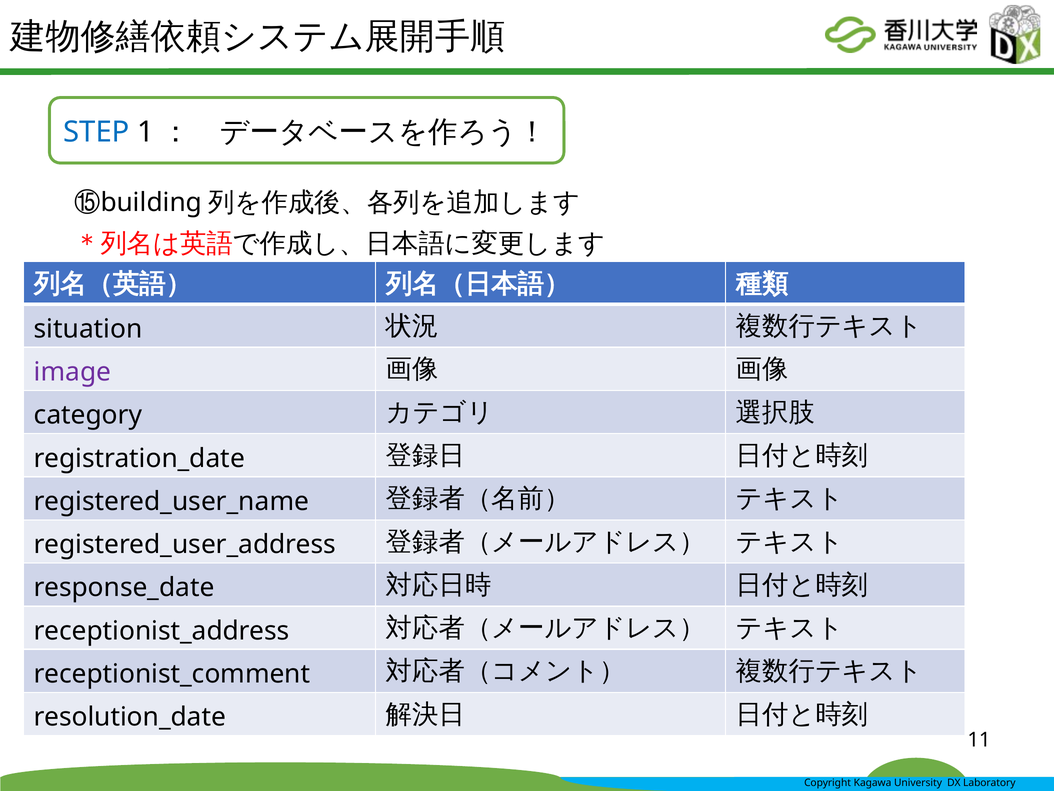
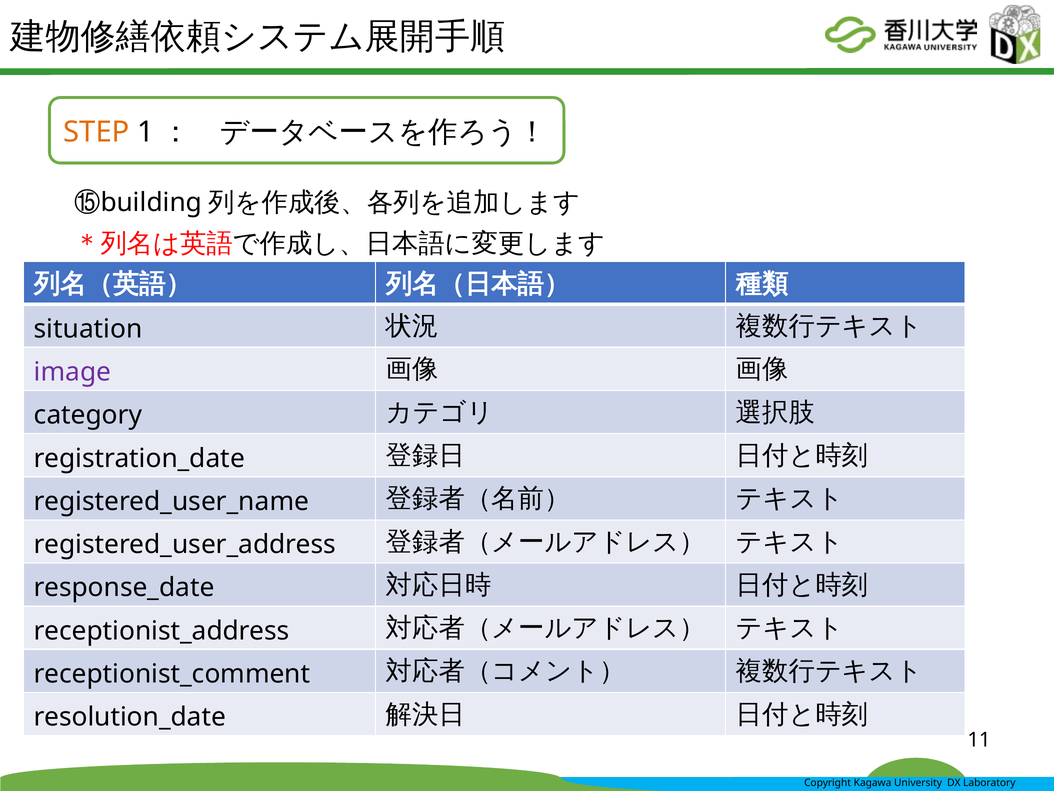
STEP colour: blue -> orange
